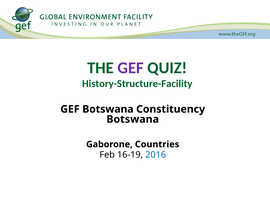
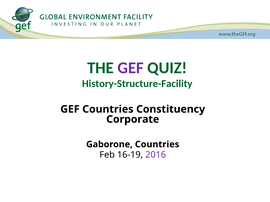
GEF Botswana: Botswana -> Countries
Botswana at (133, 120): Botswana -> Corporate
2016 colour: blue -> purple
